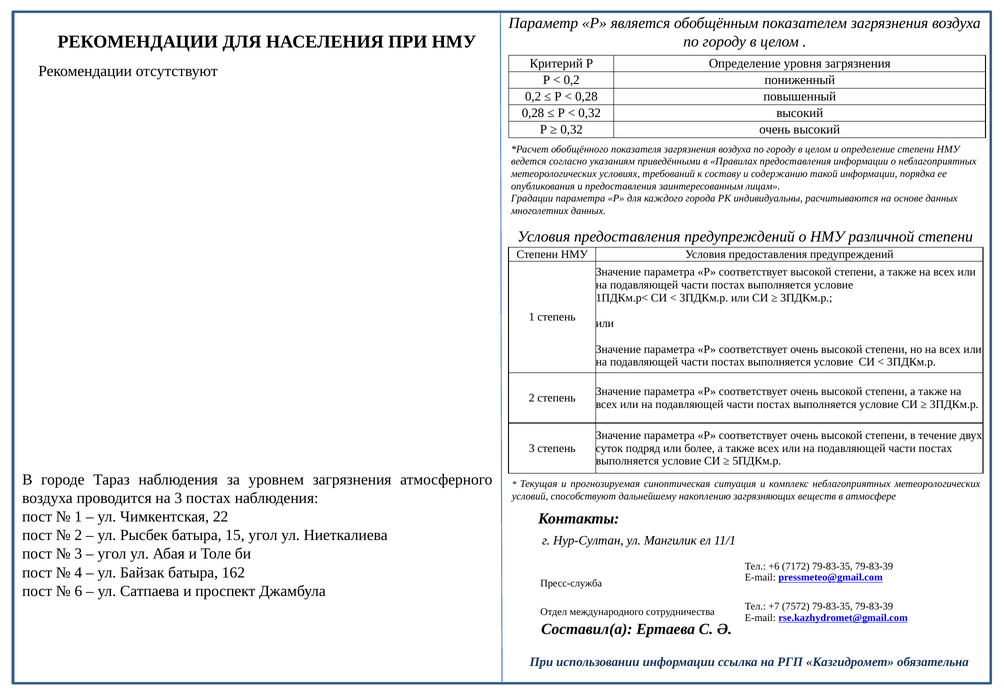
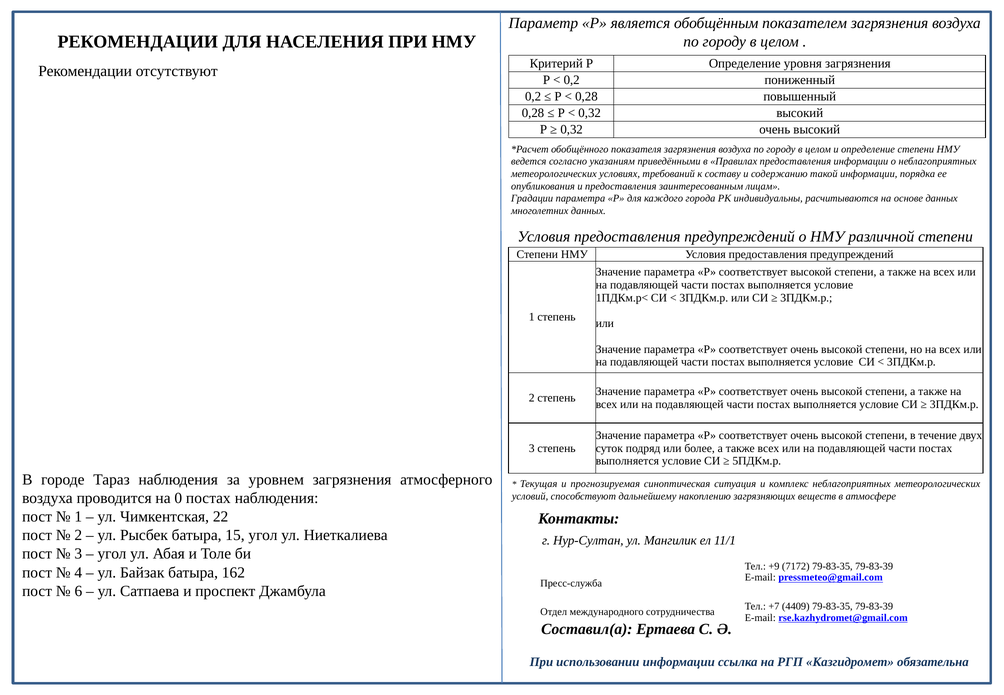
на 3: 3 -> 0
+6: +6 -> +9
7572: 7572 -> 4409
